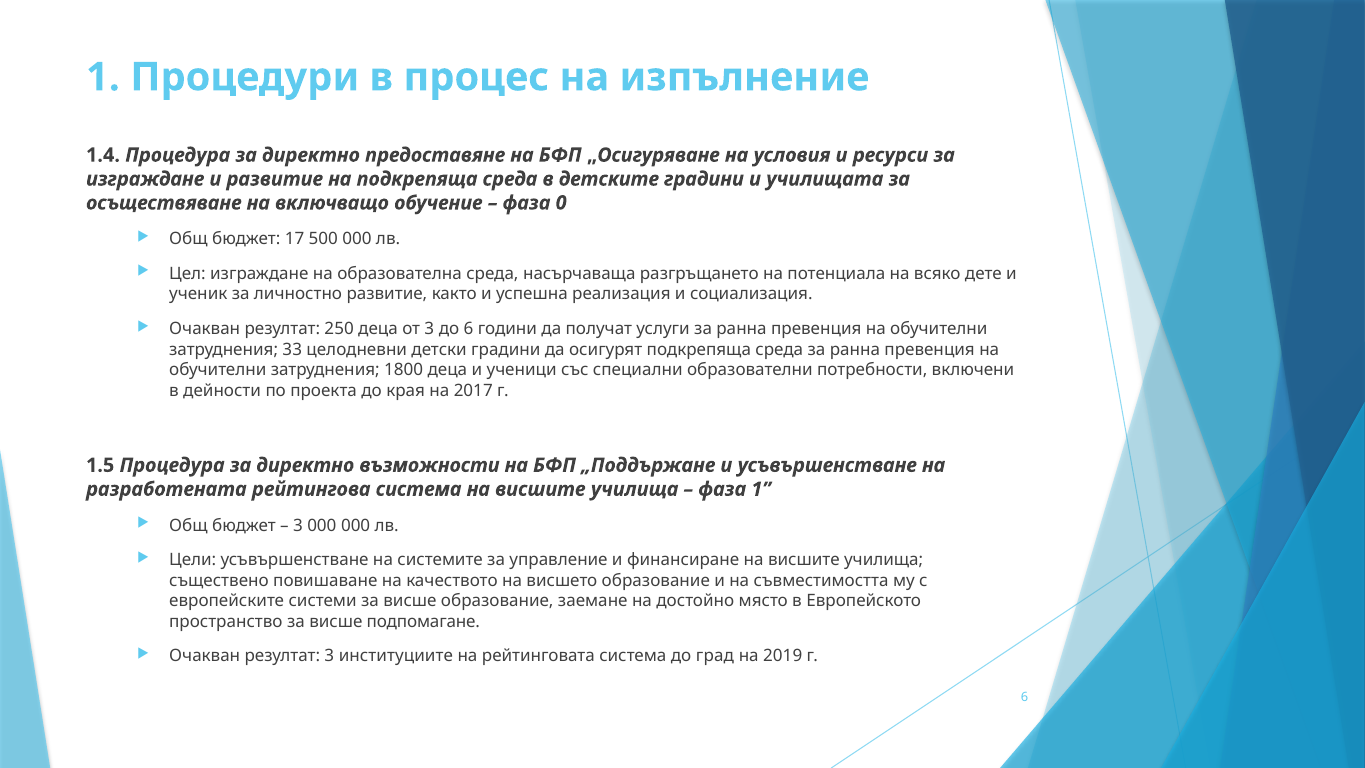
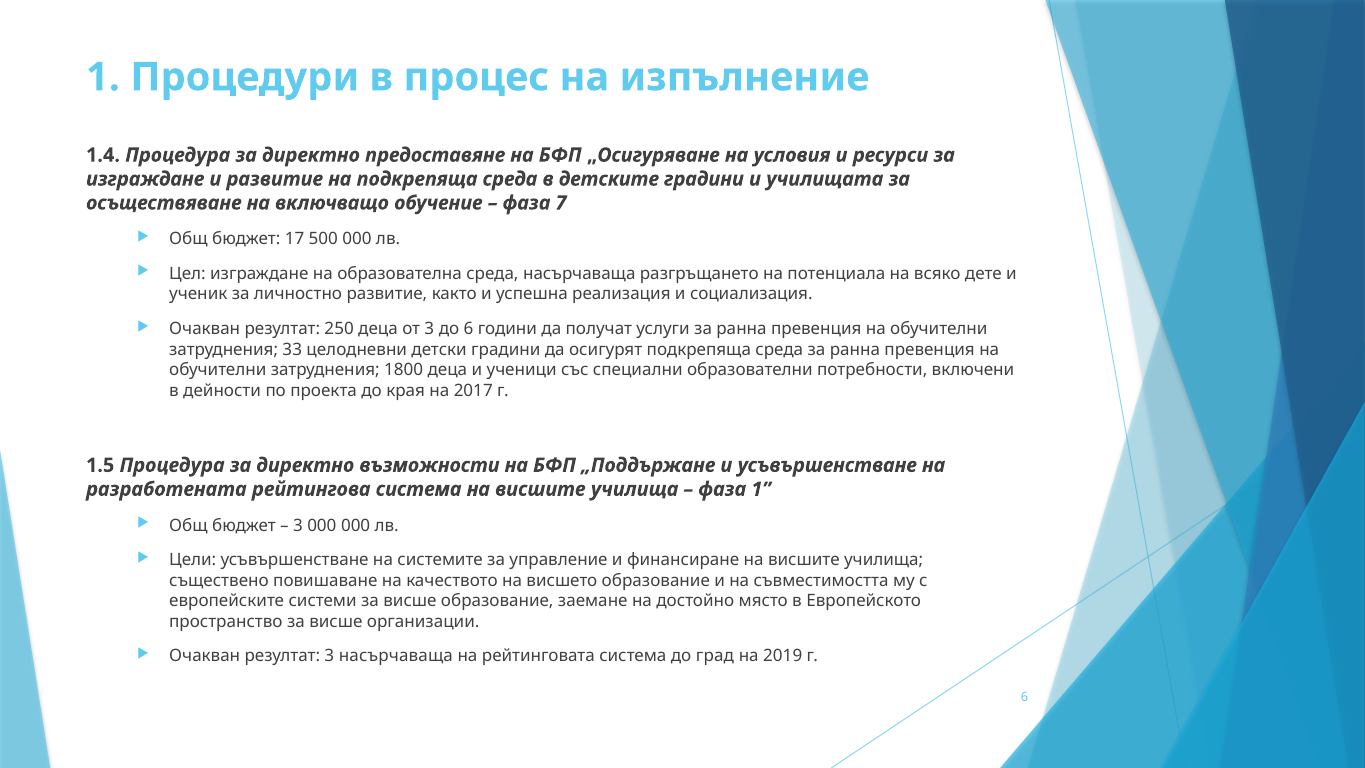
0: 0 -> 7
подпомагане: подпомагане -> организации
3 институциите: институциите -> насърчаваща
